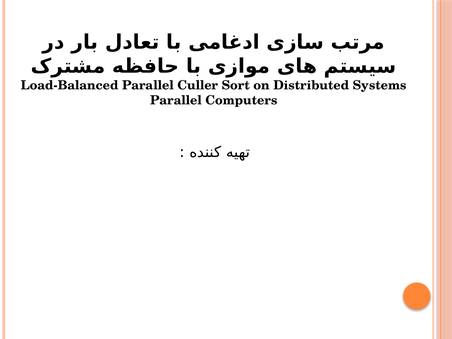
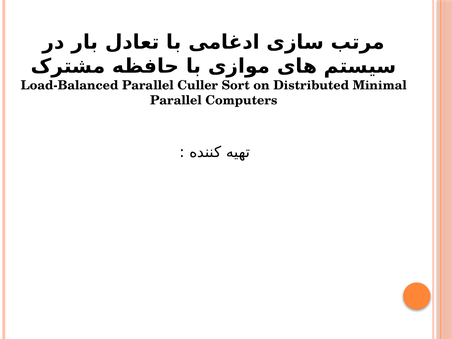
Systems: Systems -> Minimal
